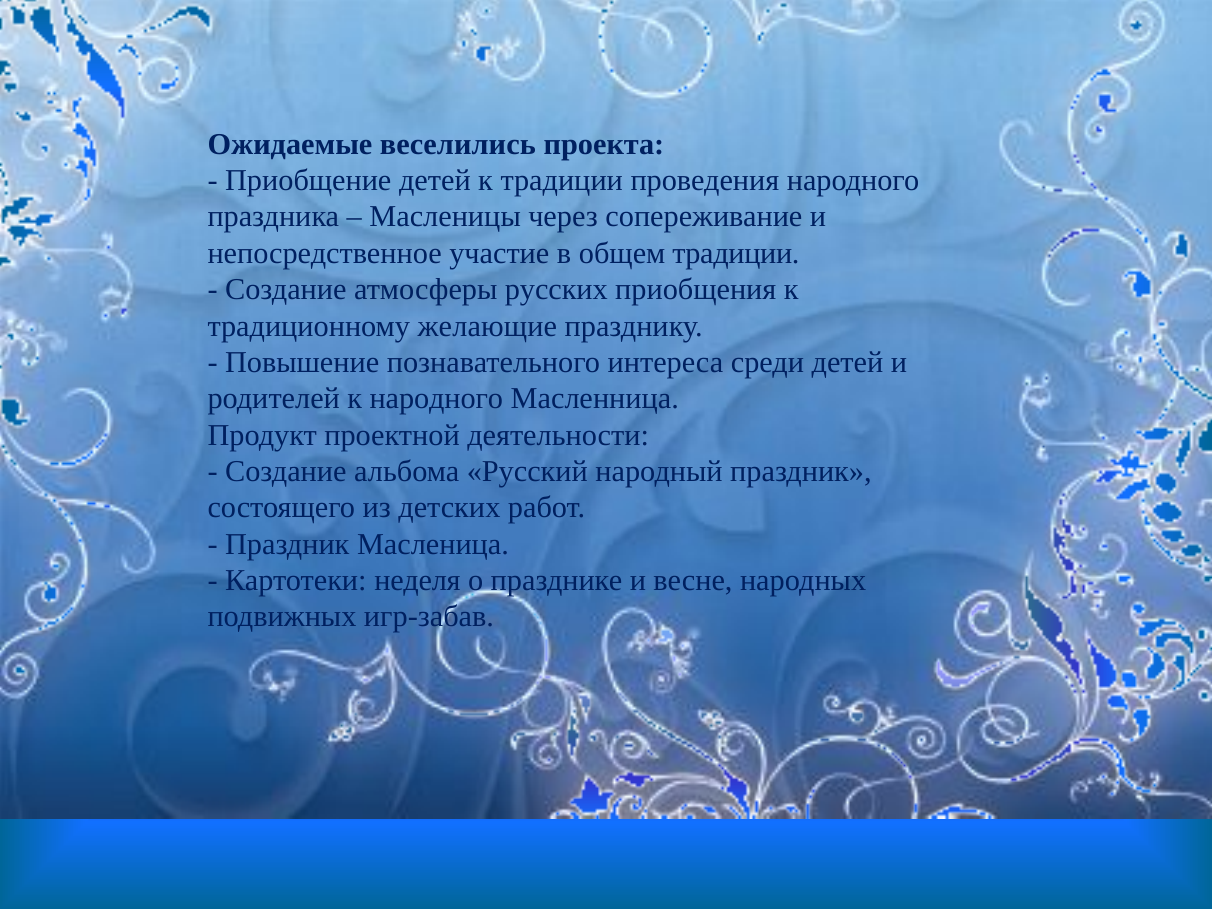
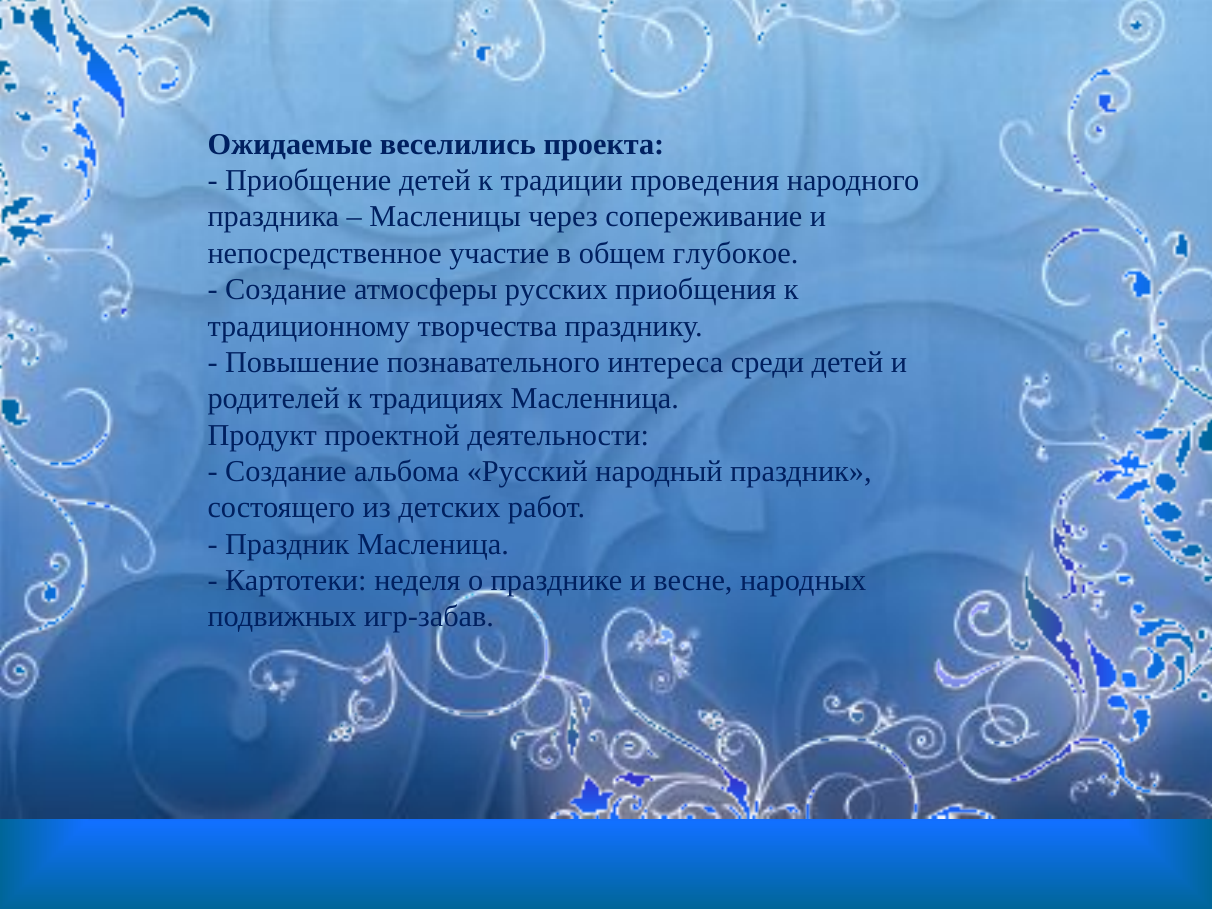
общем традиции: традиции -> глубокое
желающие: желающие -> творчества
к народного: народного -> традициях
